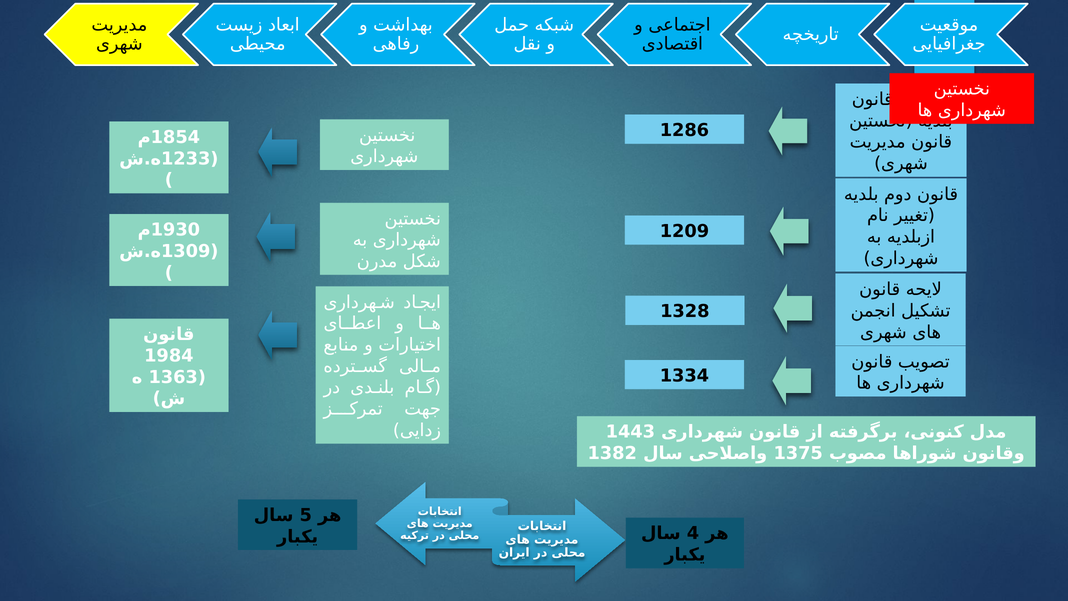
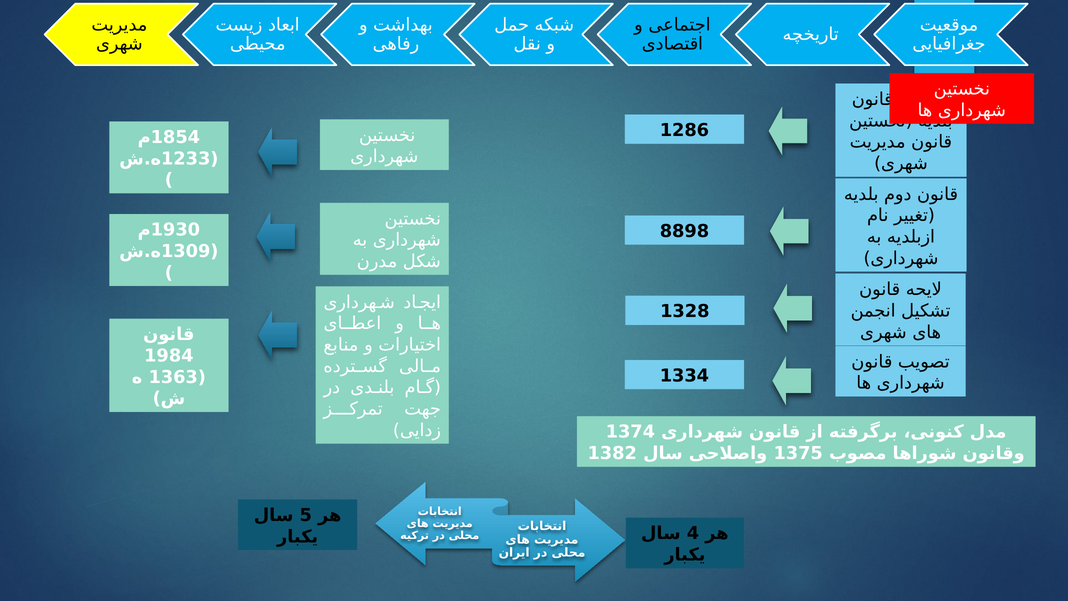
1209: 1209 -> 8898
1443: 1443 -> 1374
